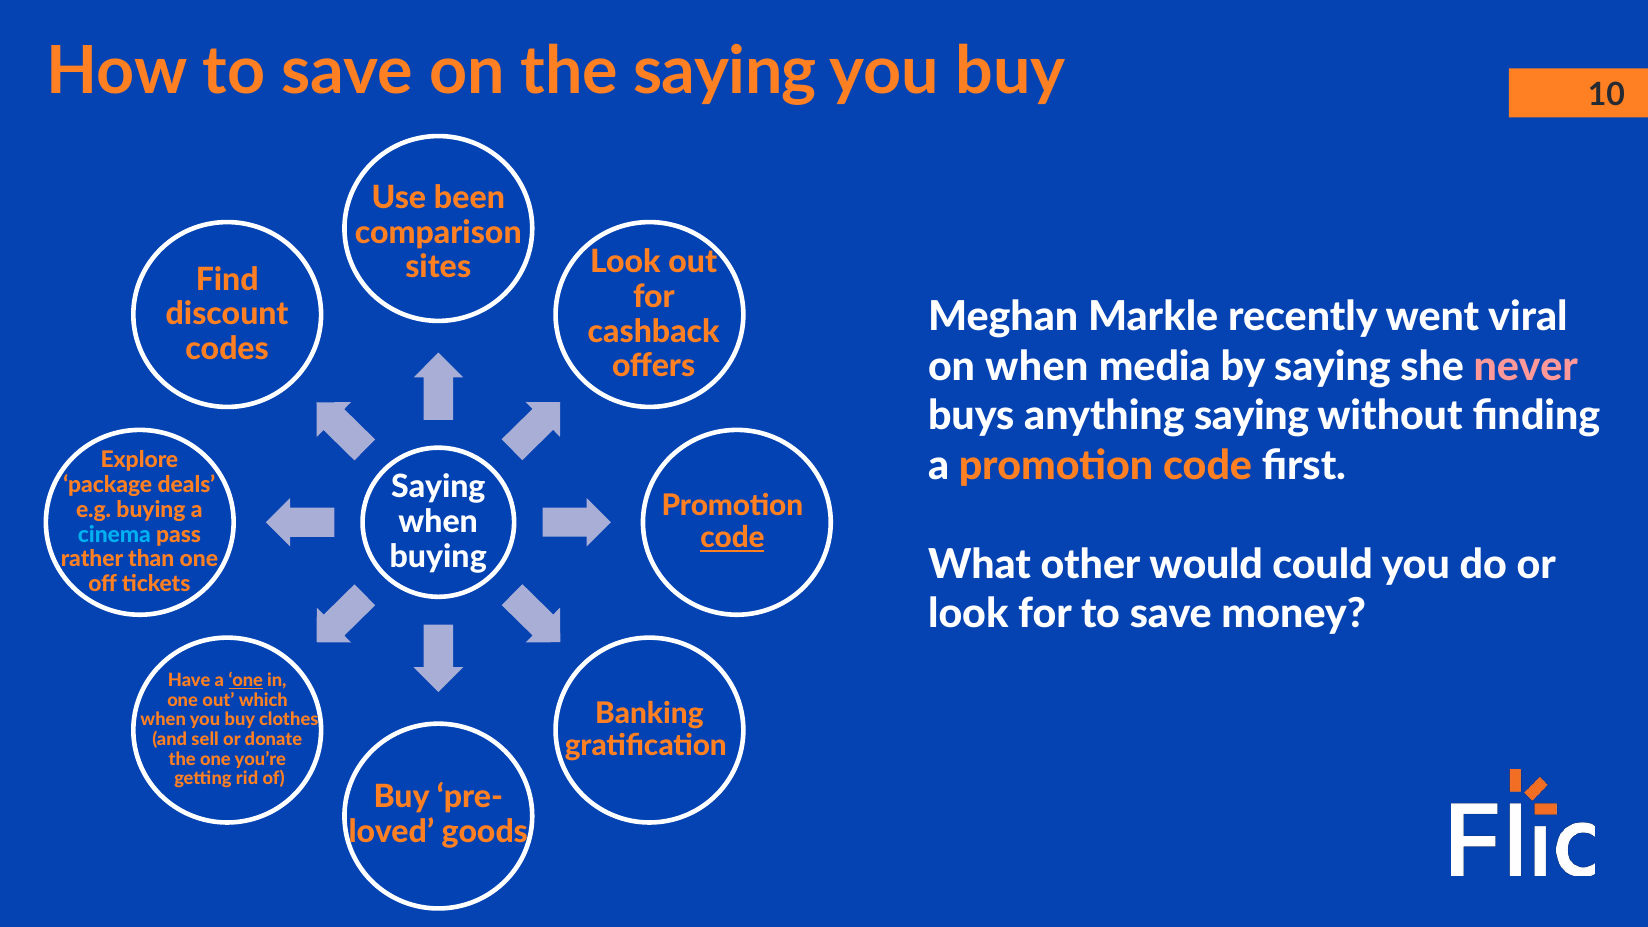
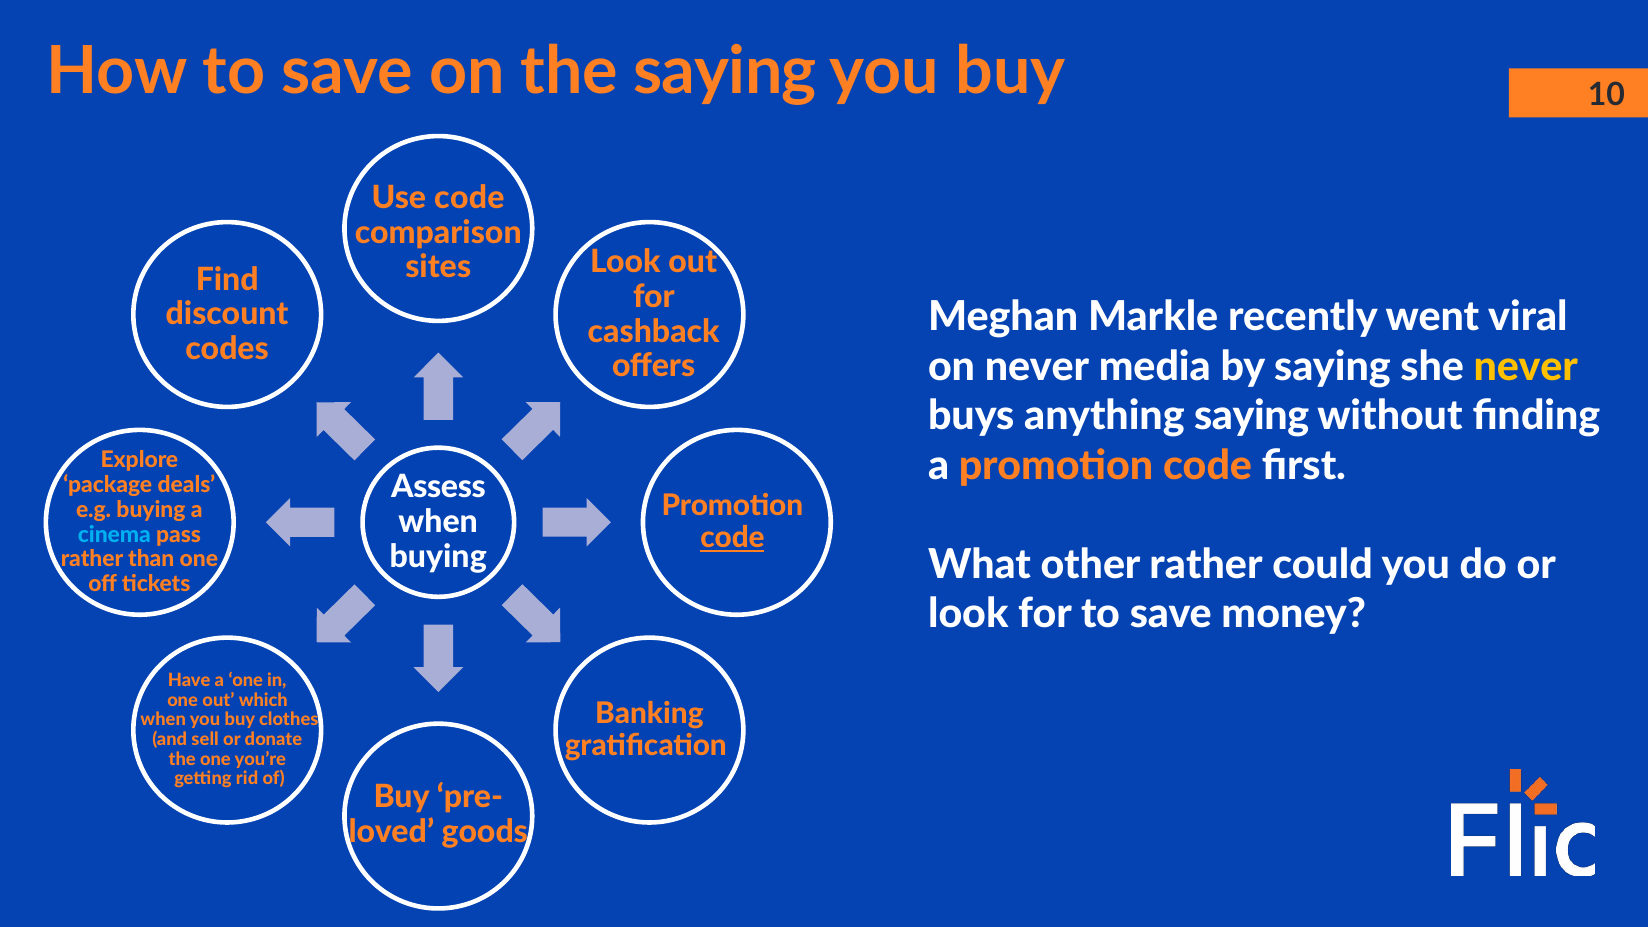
Use been: been -> code
on when: when -> never
never at (1526, 367) colour: pink -> yellow
Saying at (438, 487): Saying -> Assess
other would: would -> rather
one at (246, 680) underline: present -> none
